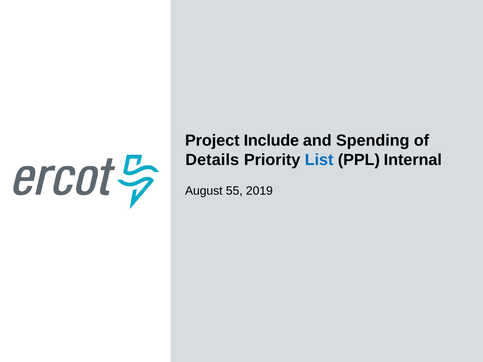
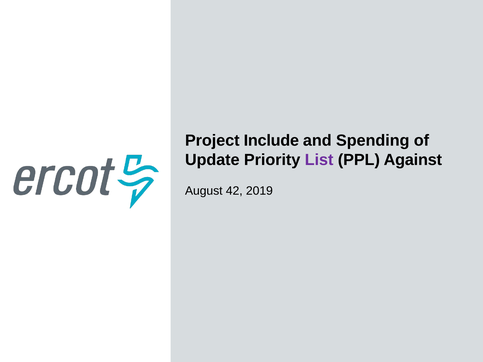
Details: Details -> Update
List colour: blue -> purple
Internal: Internal -> Against
55: 55 -> 42
